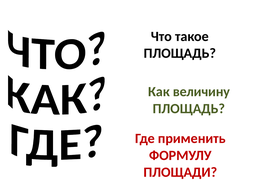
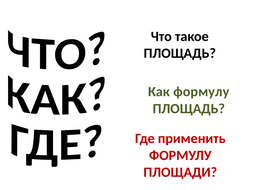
Как величину: величину -> формулу
